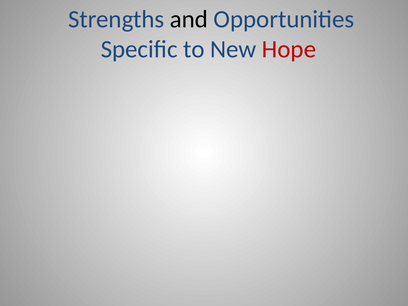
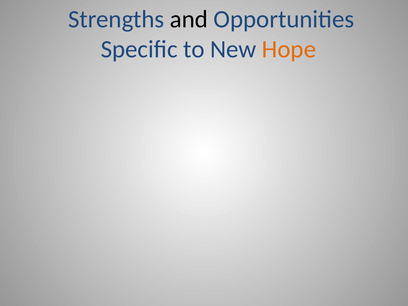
Hope colour: red -> orange
